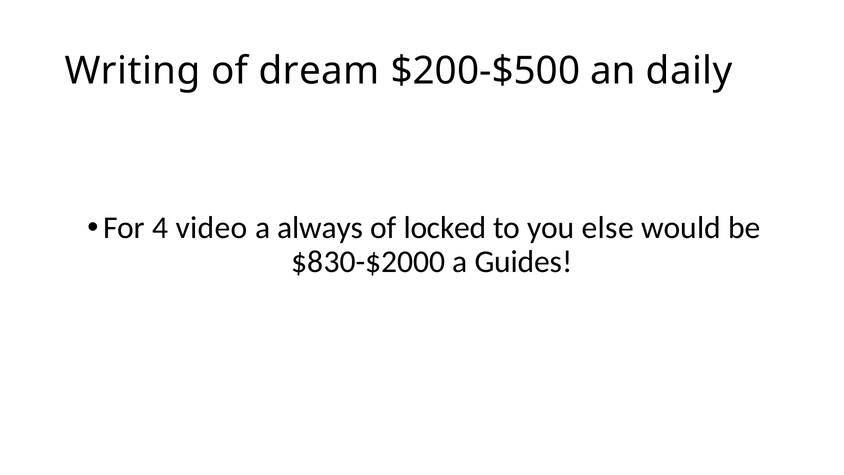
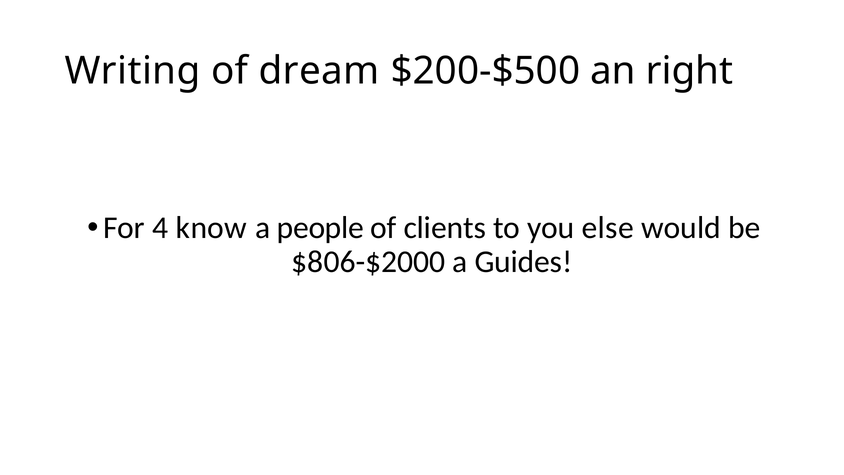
daily: daily -> right
video: video -> know
always: always -> people
locked: locked -> clients
$830-$2000: $830-$2000 -> $806-$2000
